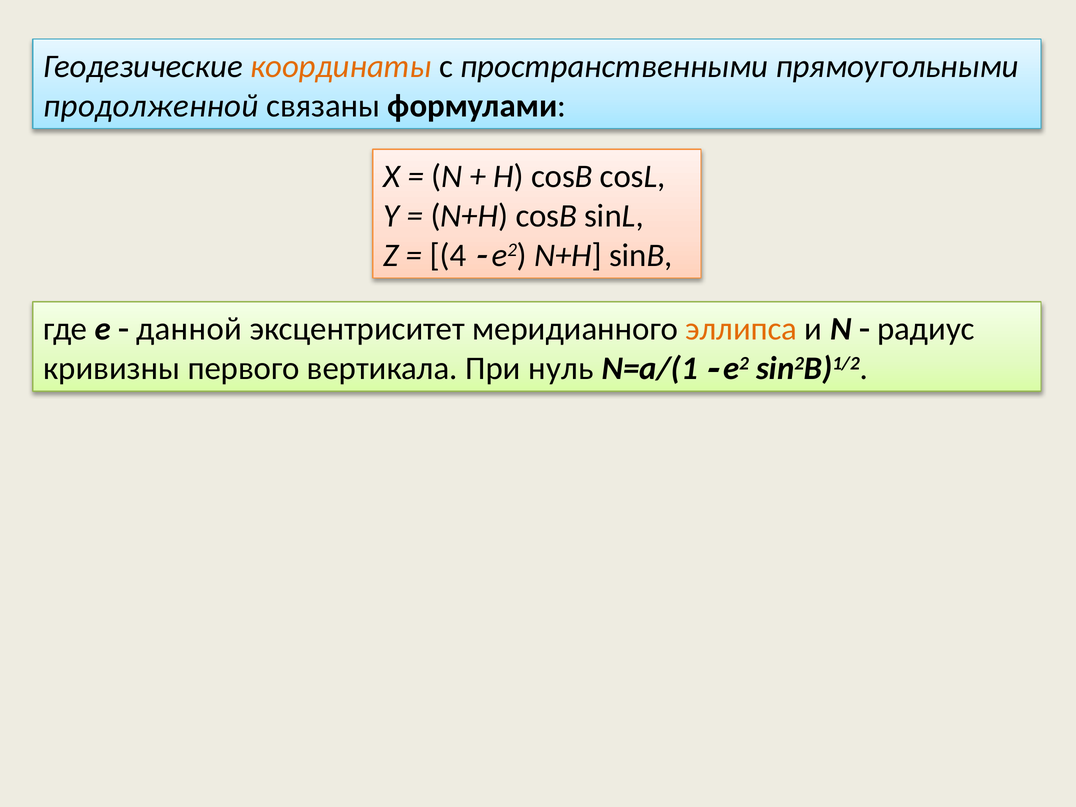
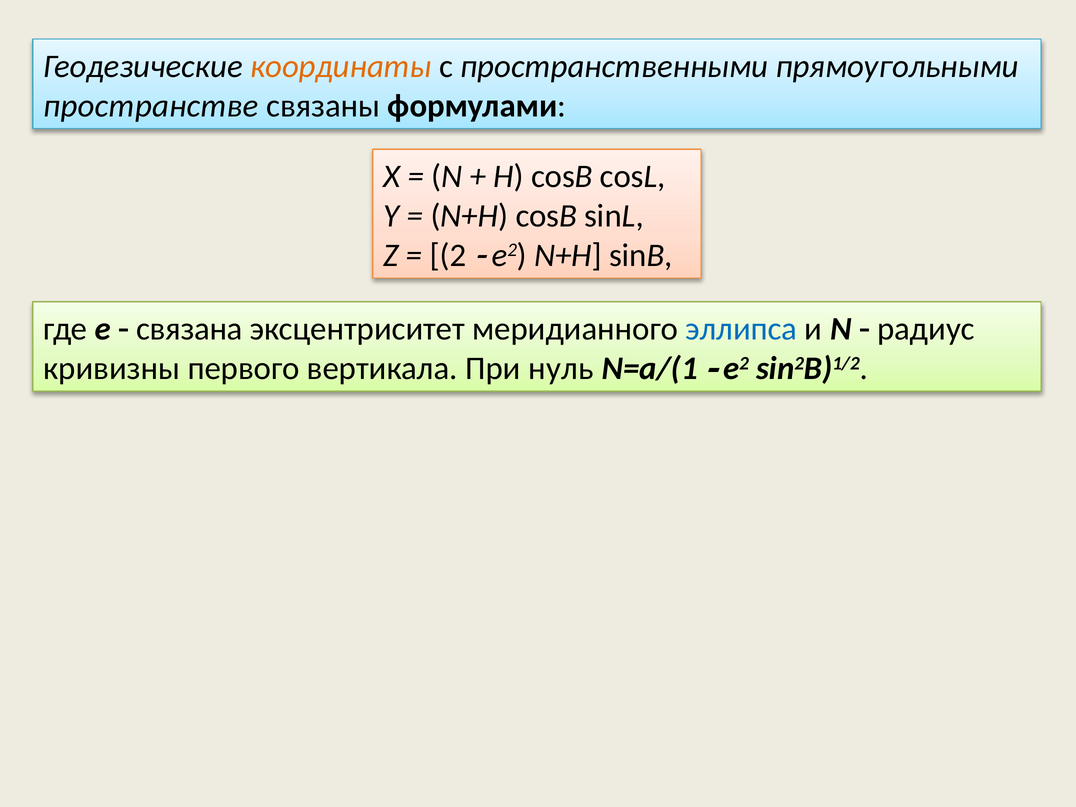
продолженной: продолженной -> пространстве
4: 4 -> 2
данной: данной -> связана
эллипса colour: orange -> blue
